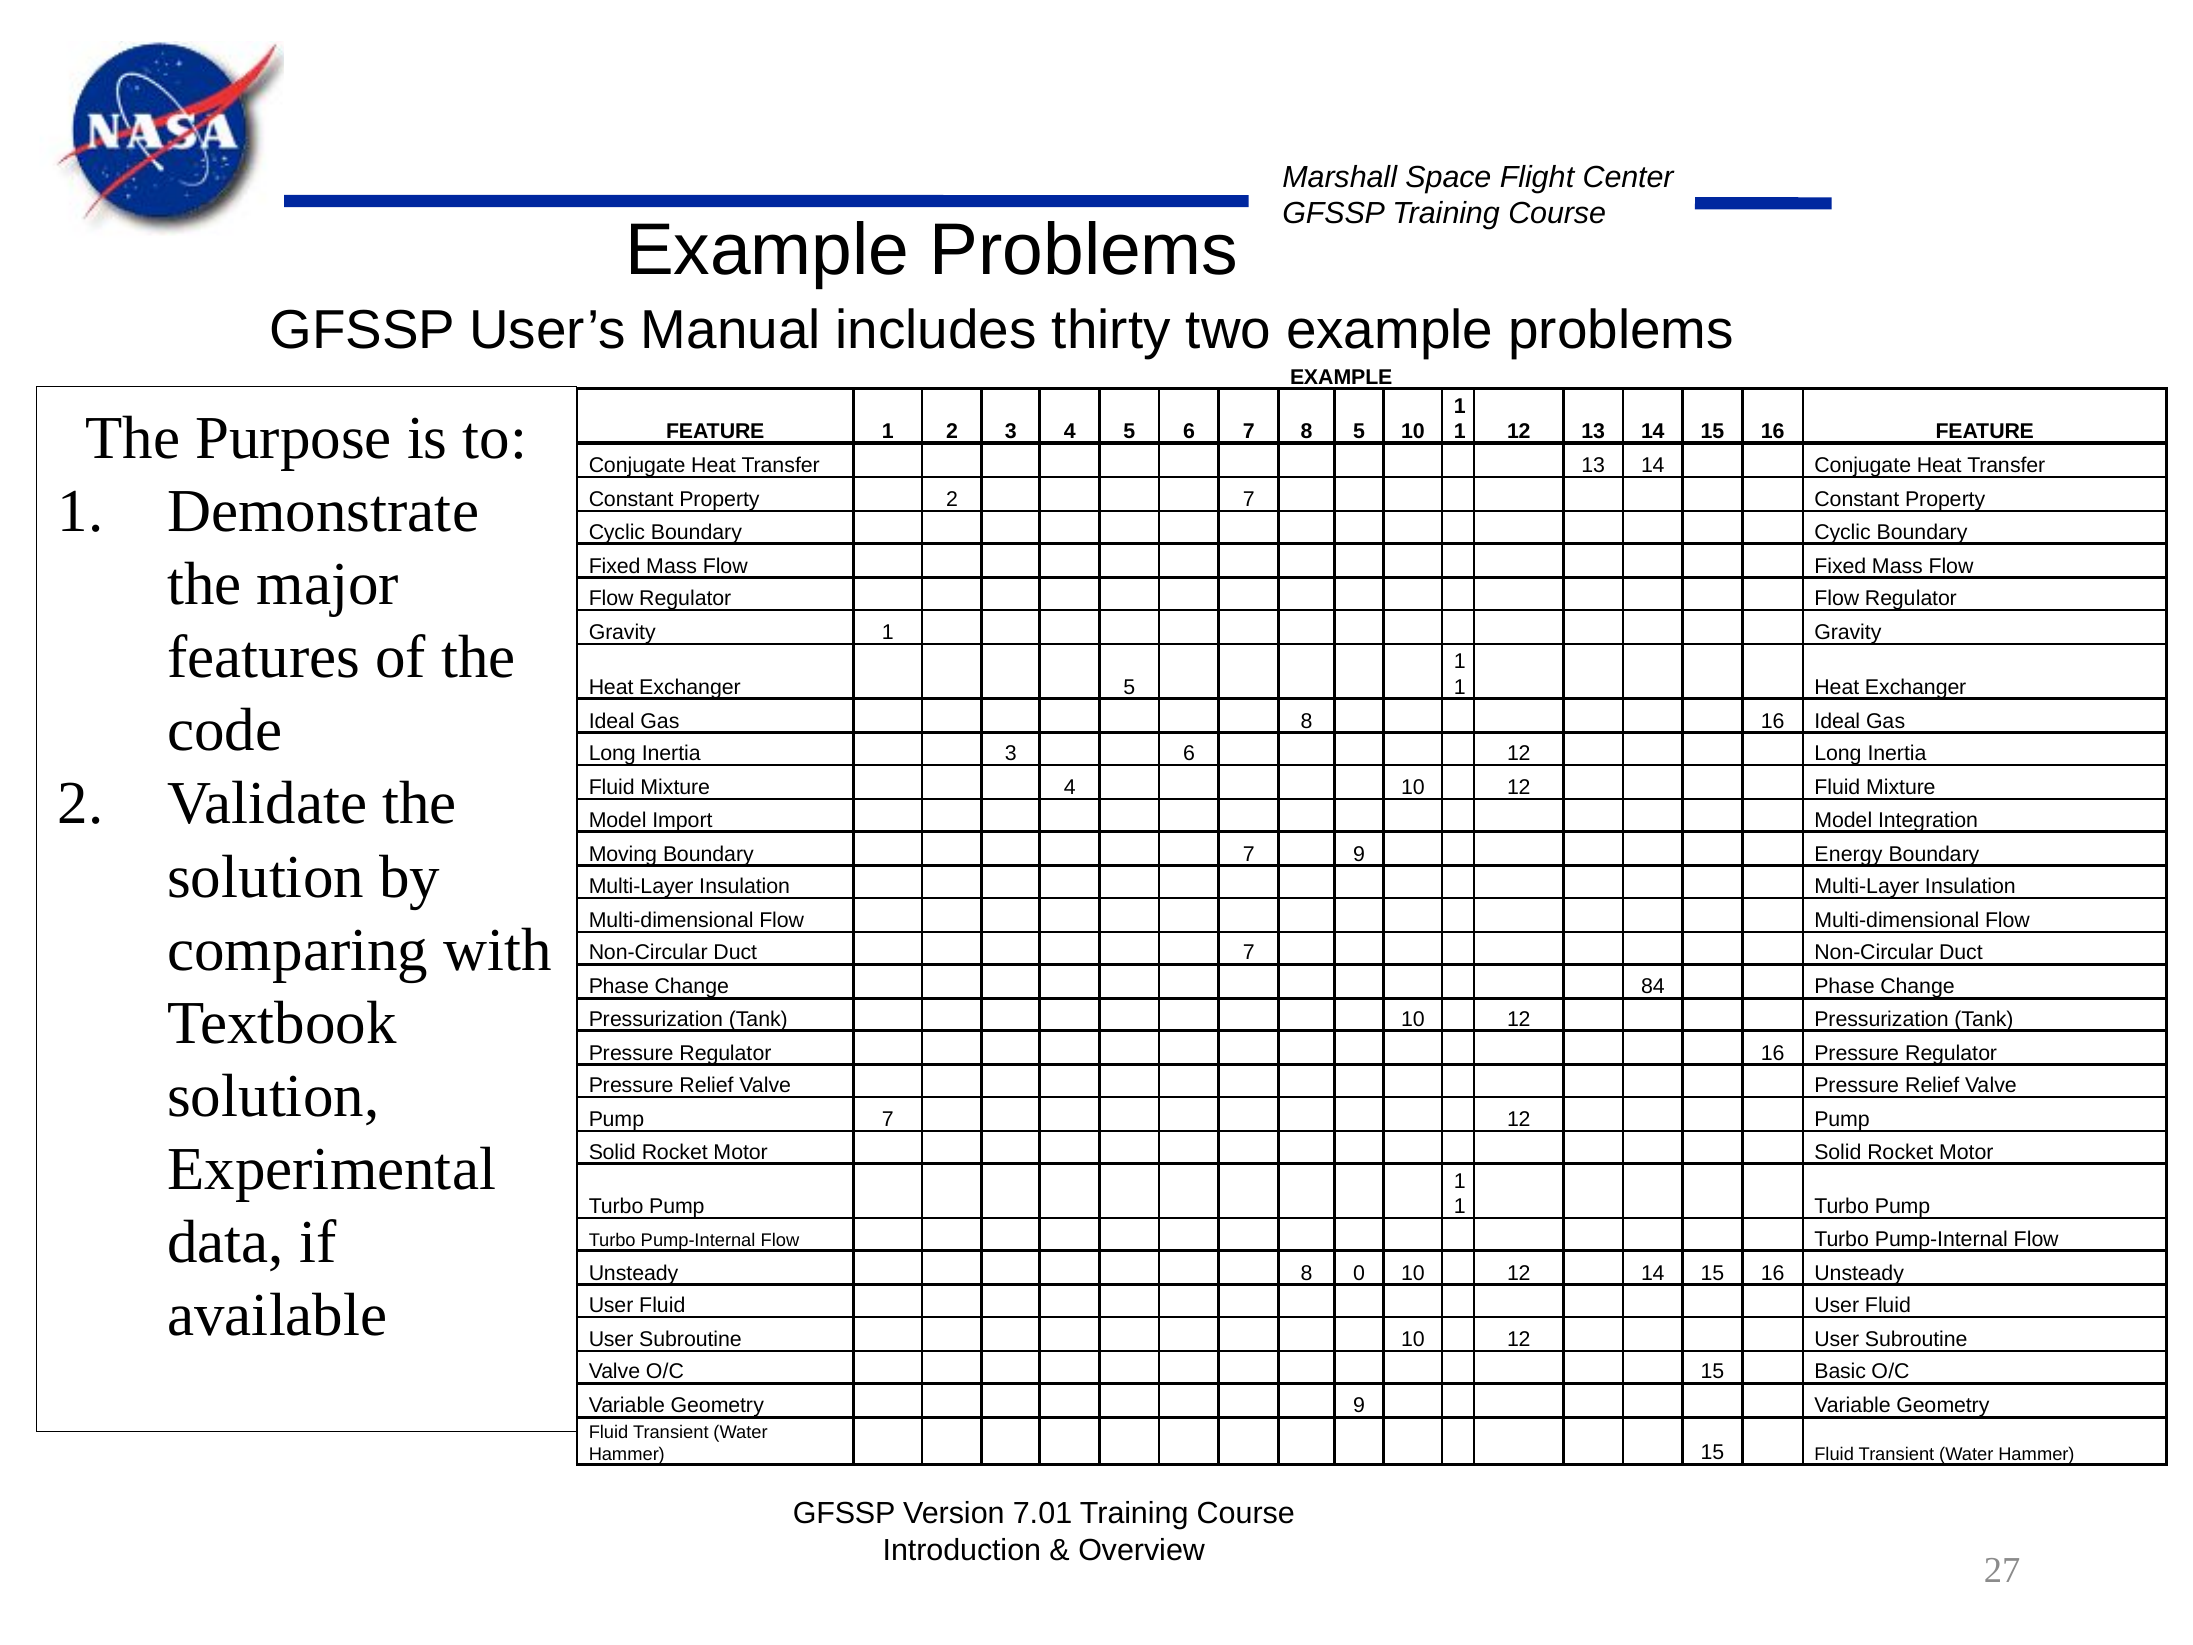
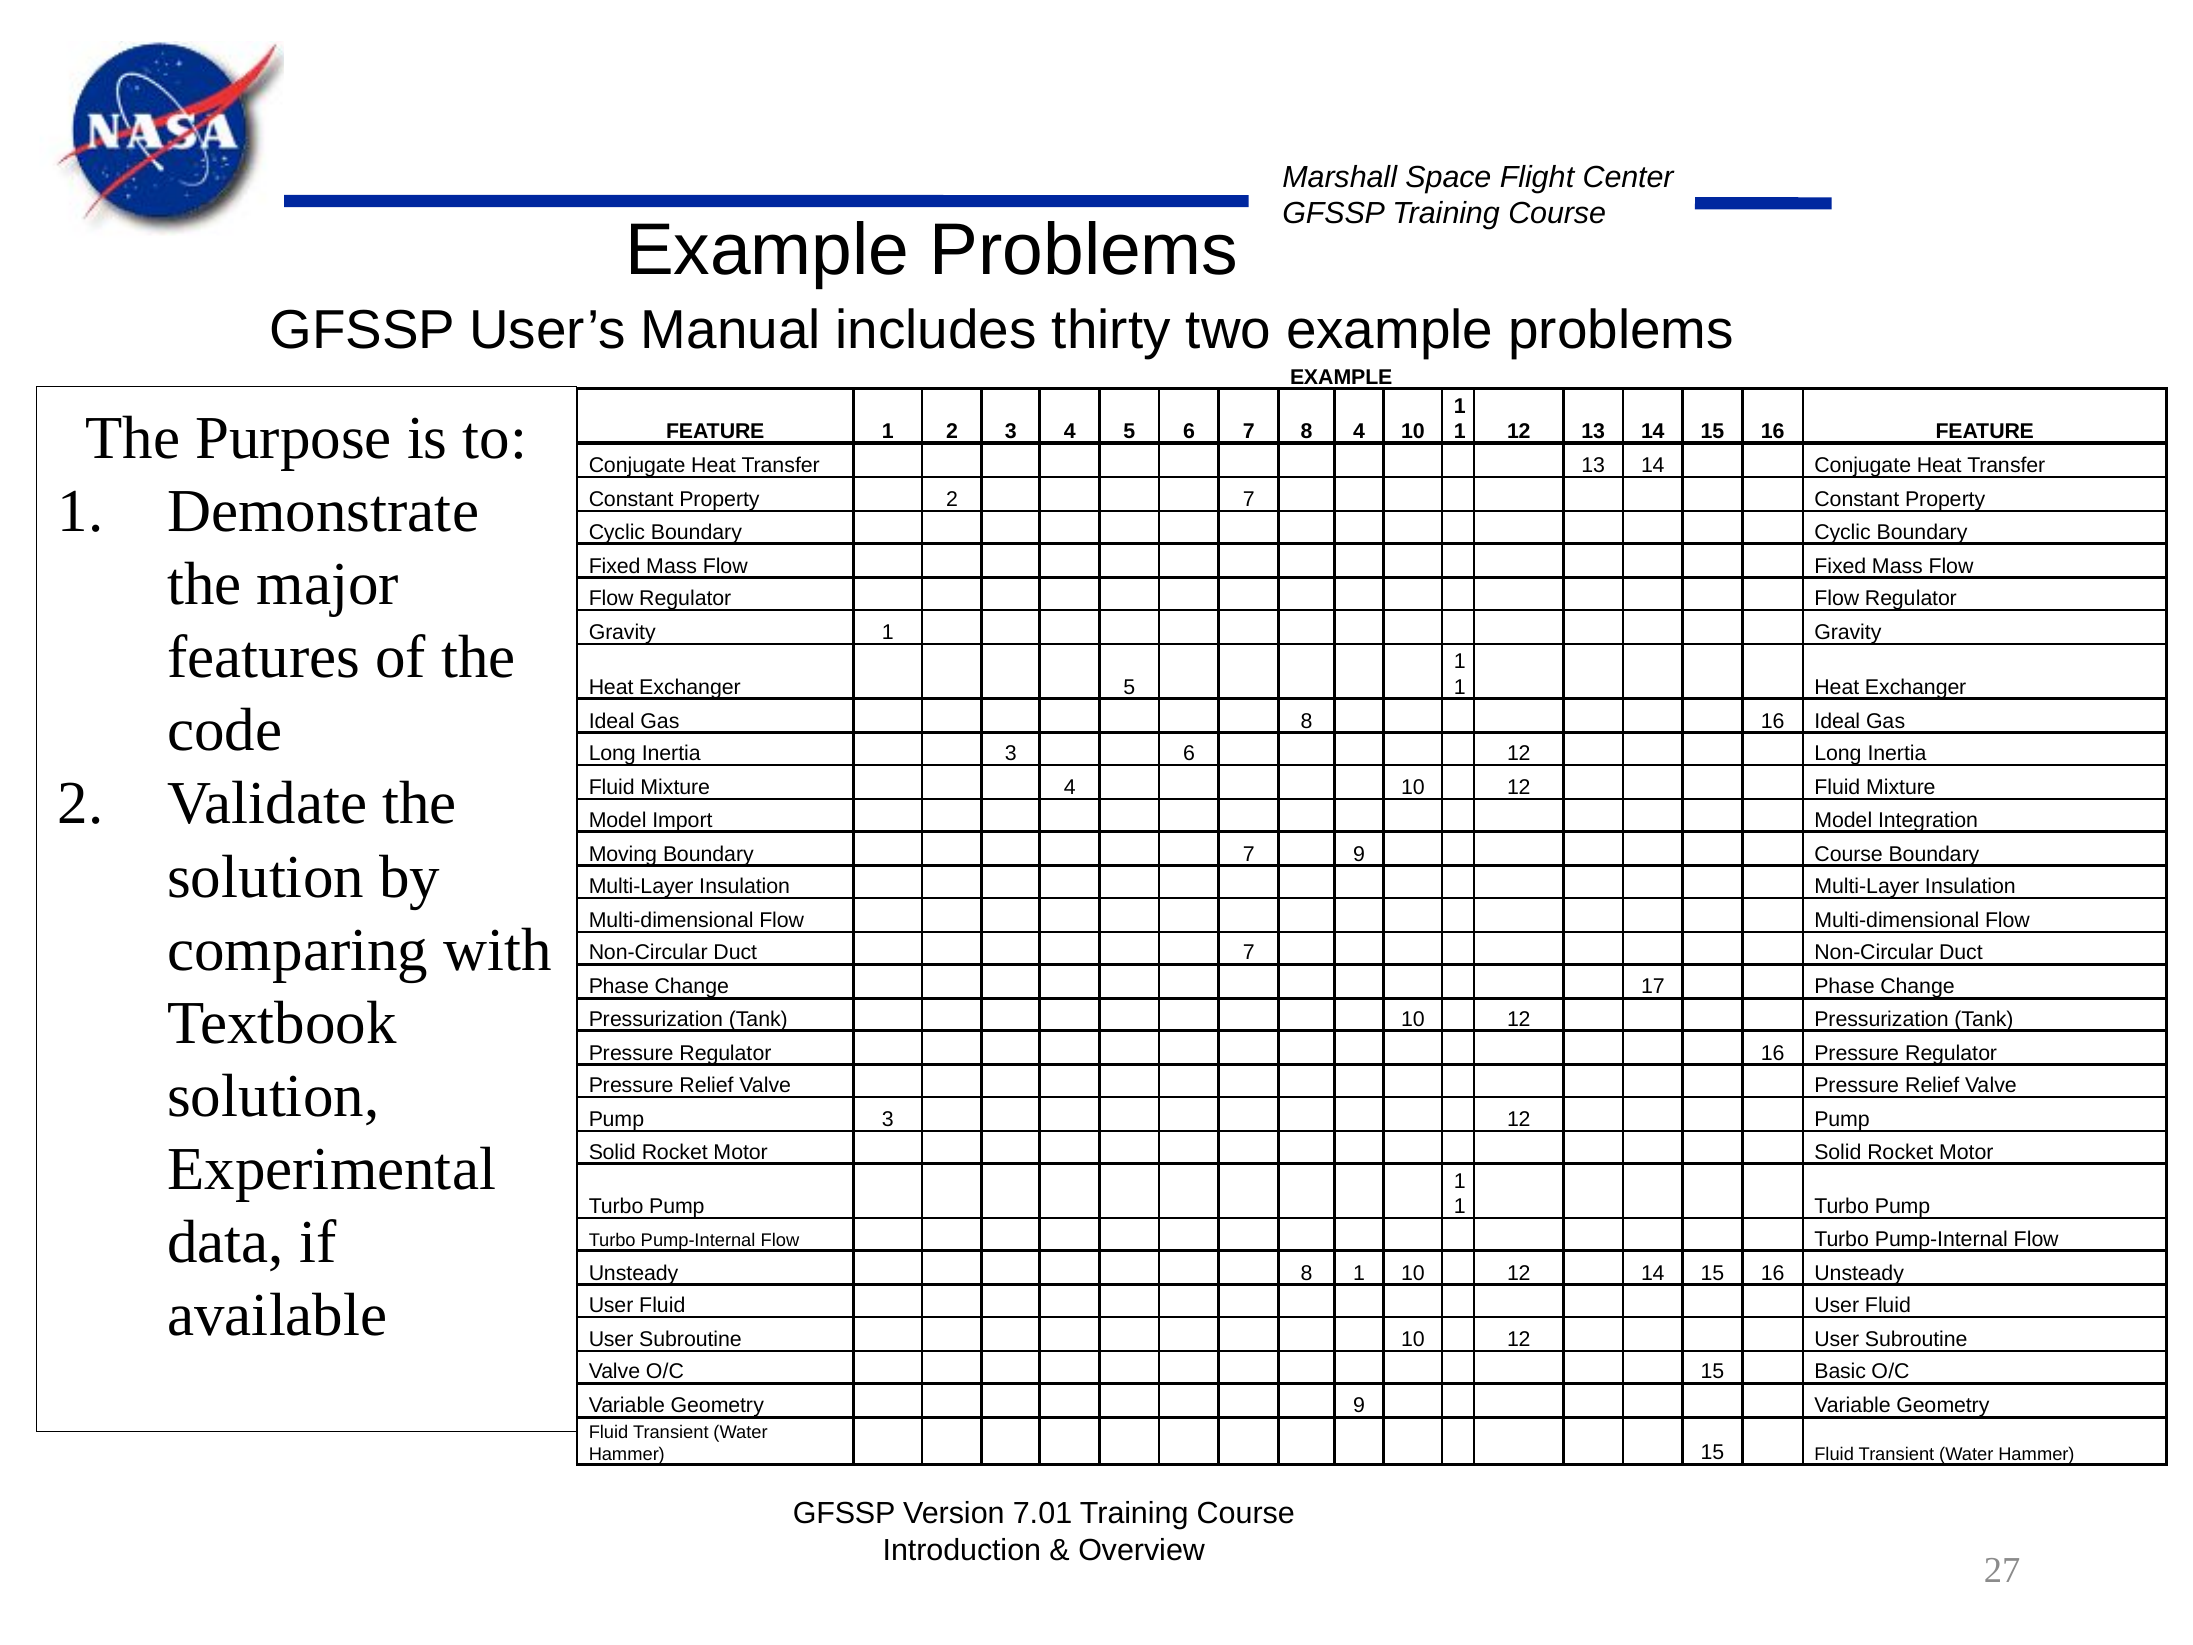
8 5: 5 -> 4
9 Energy: Energy -> Course
84: 84 -> 17
Pump 7: 7 -> 3
8 0: 0 -> 1
